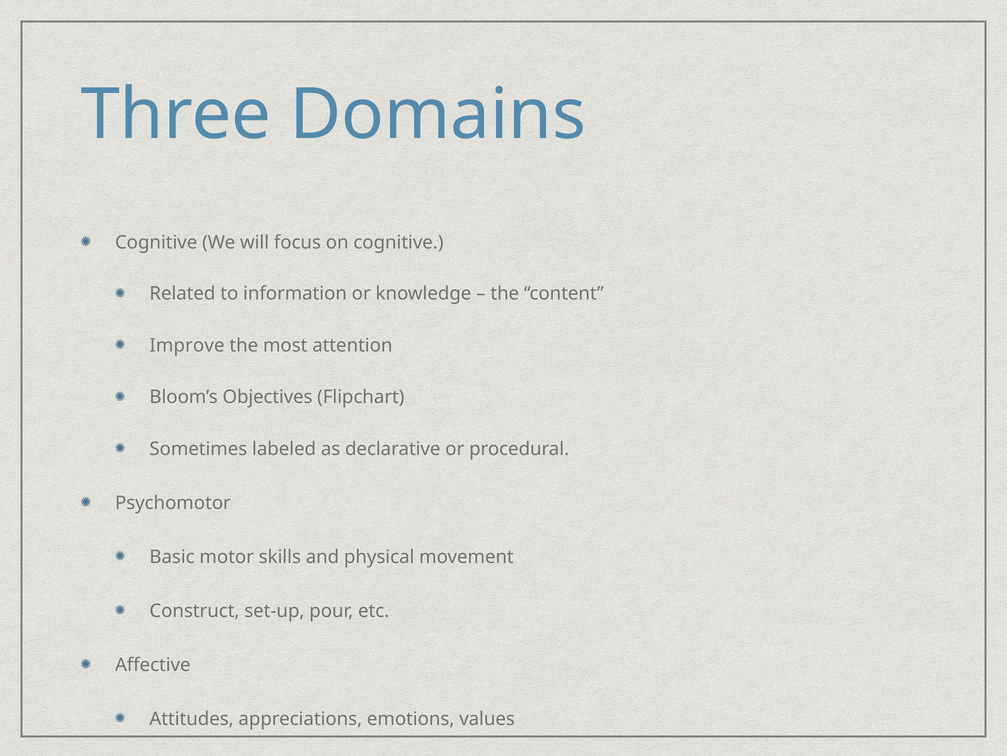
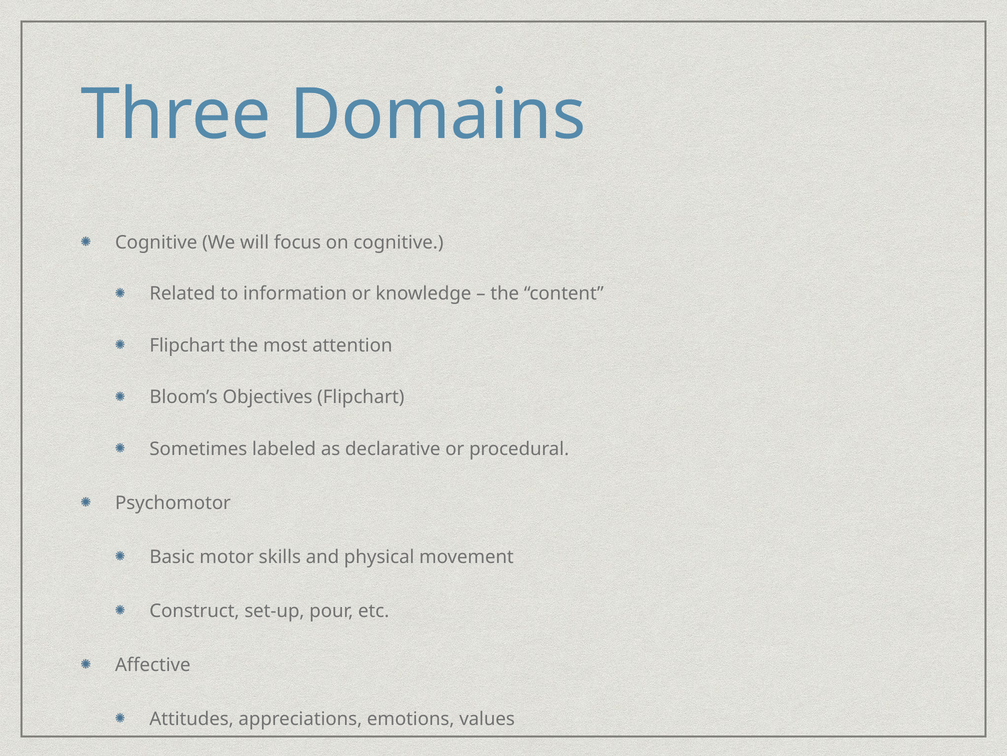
Improve at (187, 345): Improve -> Flipchart
